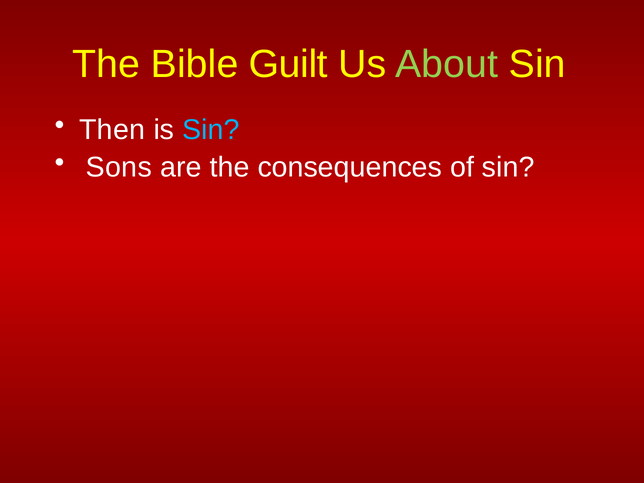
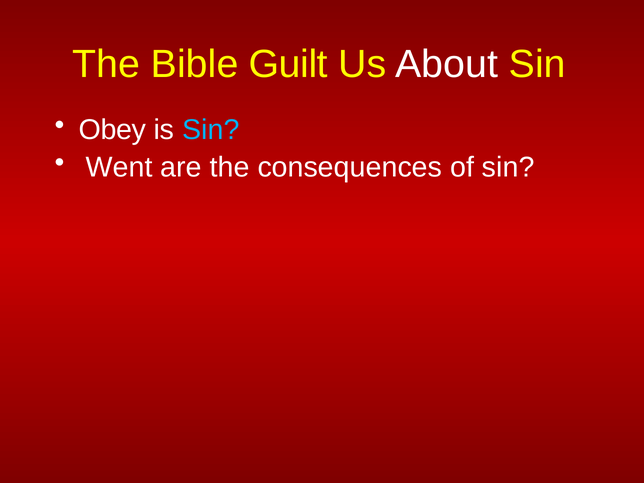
About colour: light green -> white
Then: Then -> Obey
Sons: Sons -> Went
